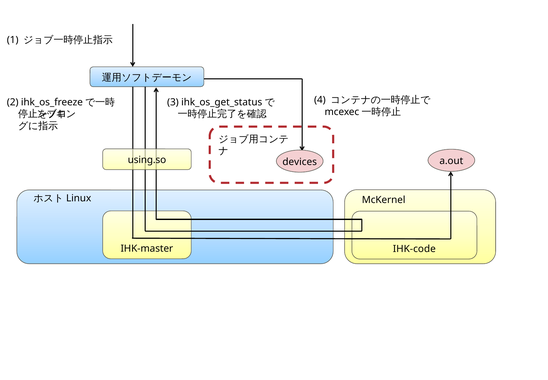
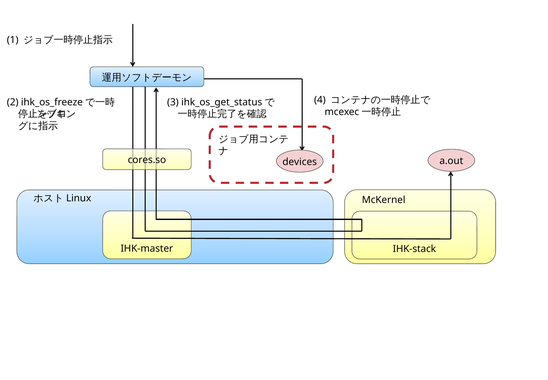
using.so: using.so -> cores.so
IHK-code: IHK-code -> IHK-stack
